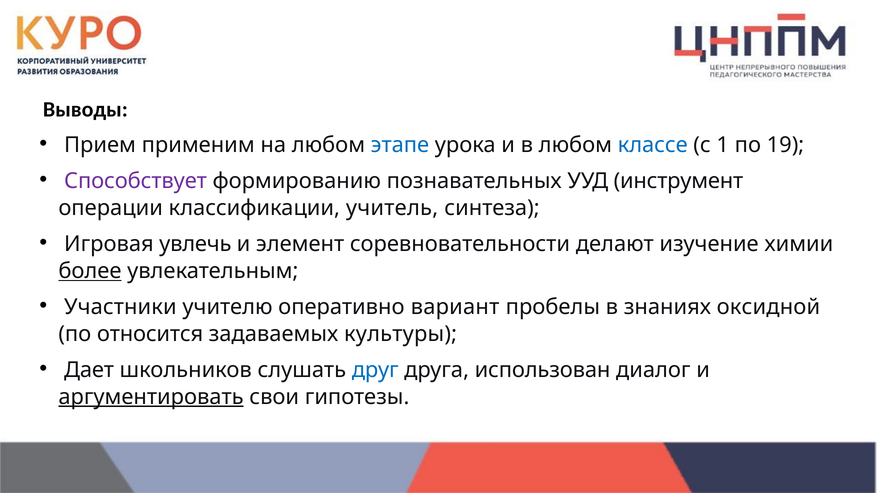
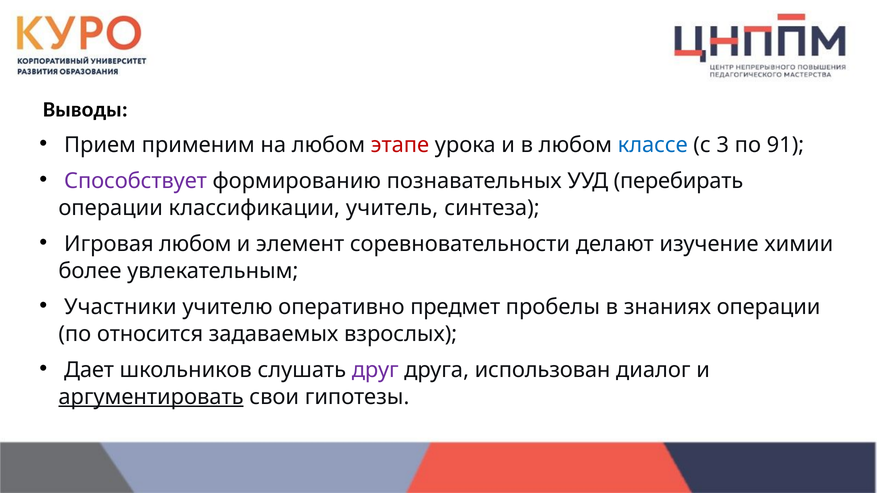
этапе colour: blue -> red
1: 1 -> 3
19: 19 -> 91
инструмент: инструмент -> перебирать
Игровая увлечь: увлечь -> любом
более underline: present -> none
вариант: вариант -> предмет
знаниях оксидной: оксидной -> операции
культуры: культуры -> взрослых
друг colour: blue -> purple
